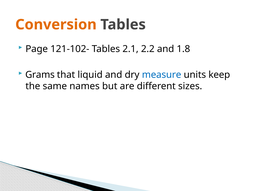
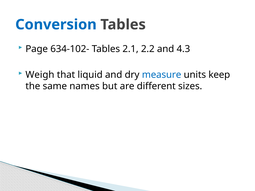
Conversion colour: orange -> blue
121-102-: 121-102- -> 634-102-
1.8: 1.8 -> 4.3
Grams: Grams -> Weigh
